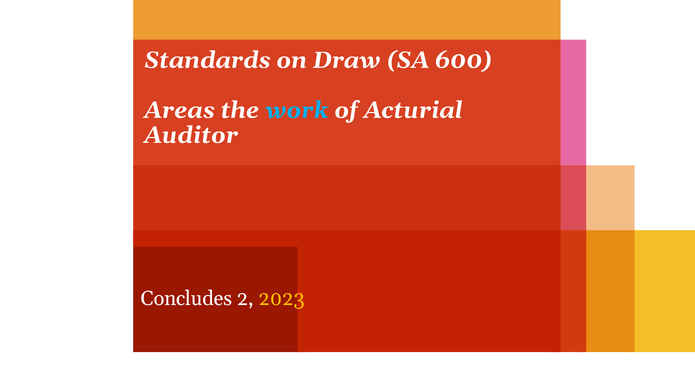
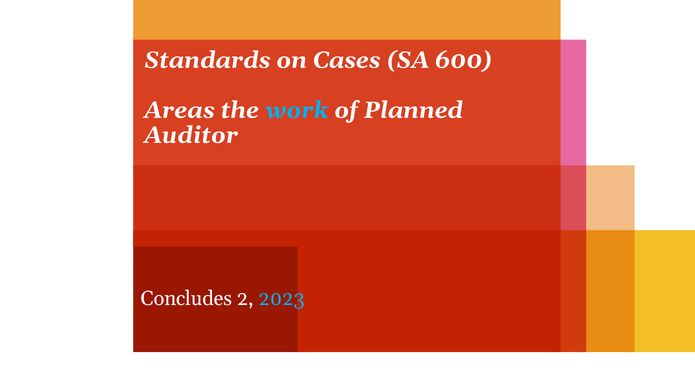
Draw: Draw -> Cases
Acturial: Acturial -> Planned
2023 colour: yellow -> light blue
